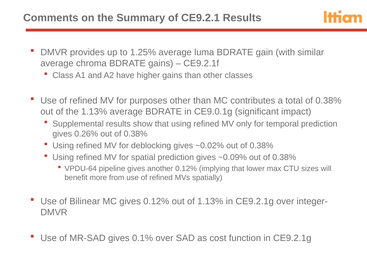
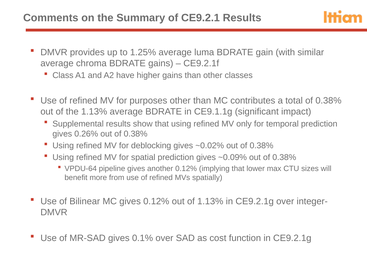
CE9.0.1g: CE9.0.1g -> CE9.1.1g
